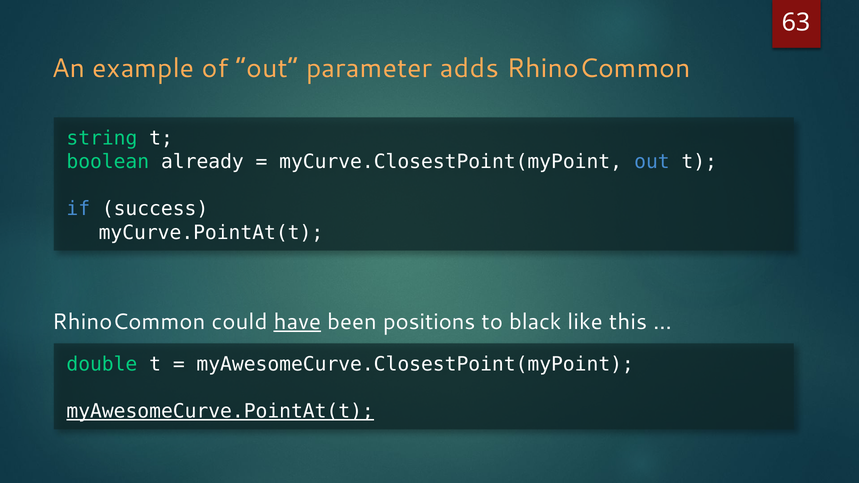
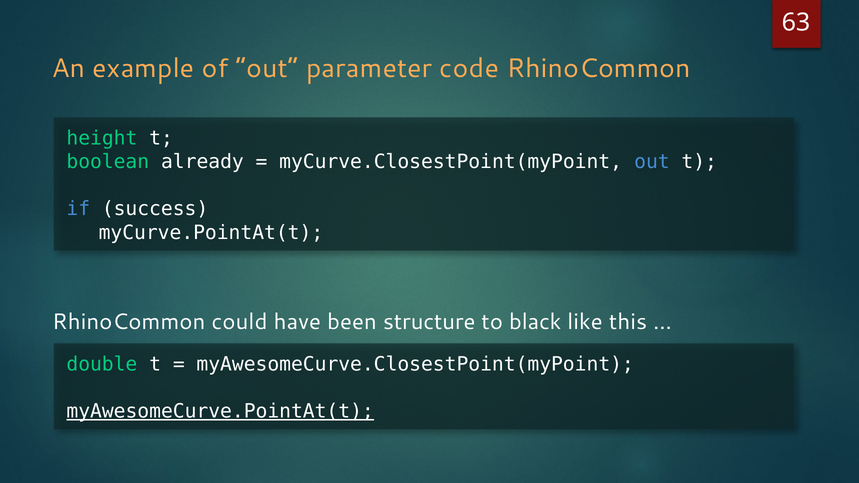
adds: adds -> code
string: string -> height
have underline: present -> none
positions: positions -> structure
